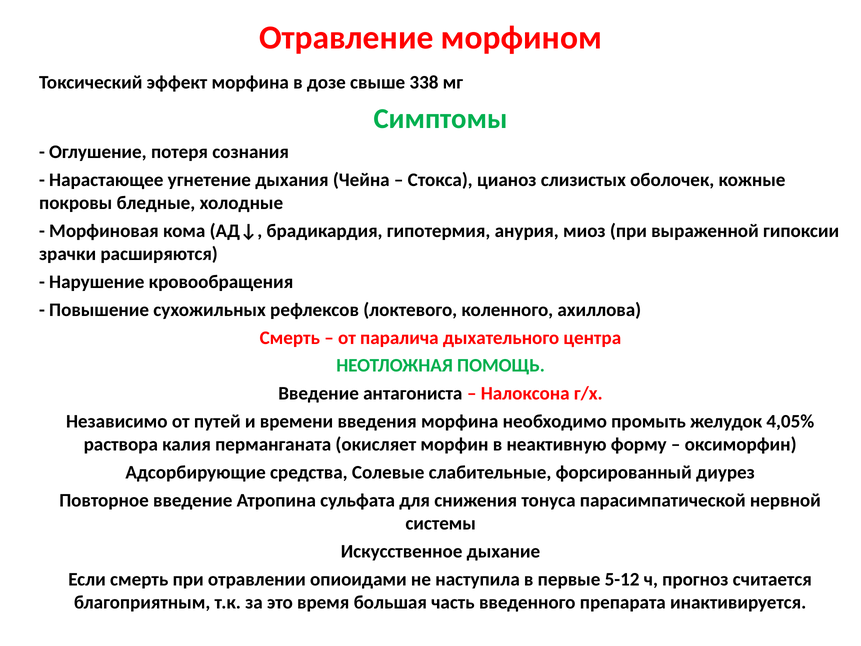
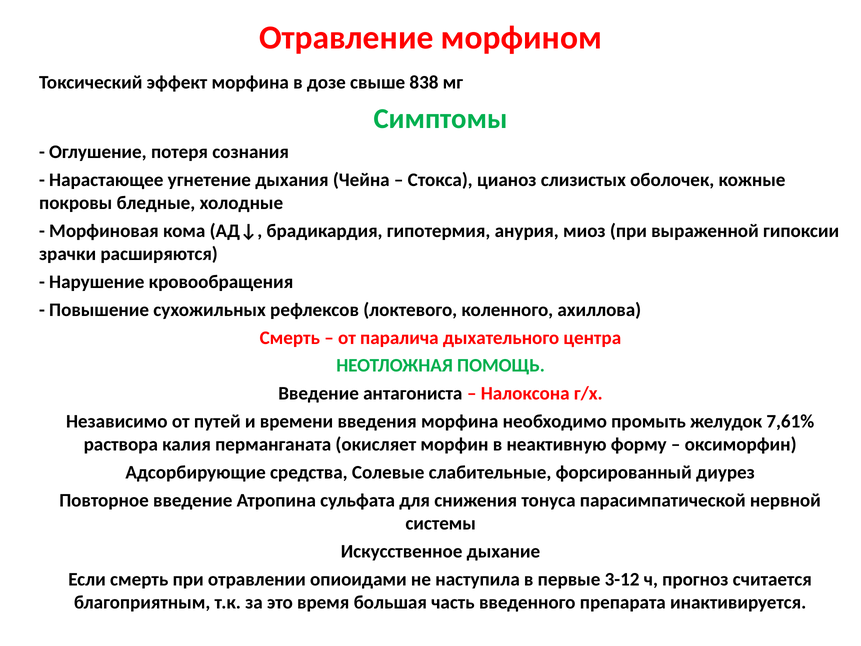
338: 338 -> 838
4,05%: 4,05% -> 7,61%
5-12: 5-12 -> 3-12
